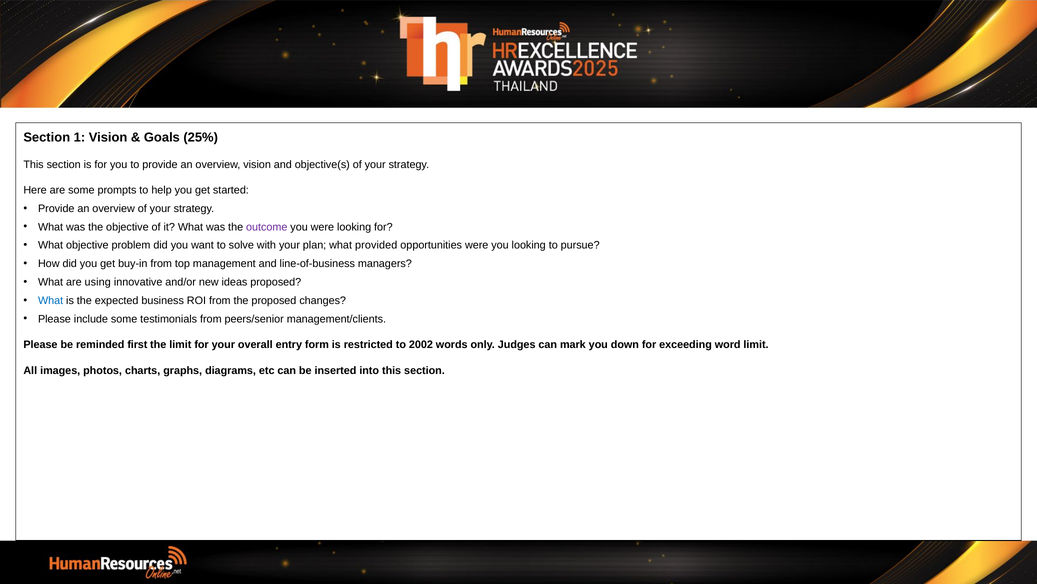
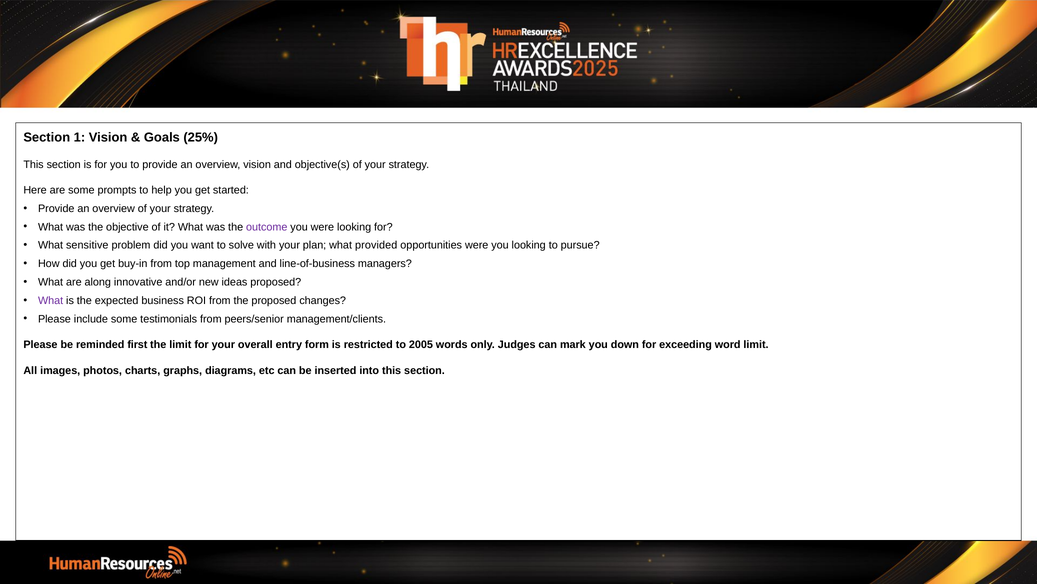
What objective: objective -> sensitive
using: using -> along
What at (51, 300) colour: blue -> purple
2002: 2002 -> 2005
